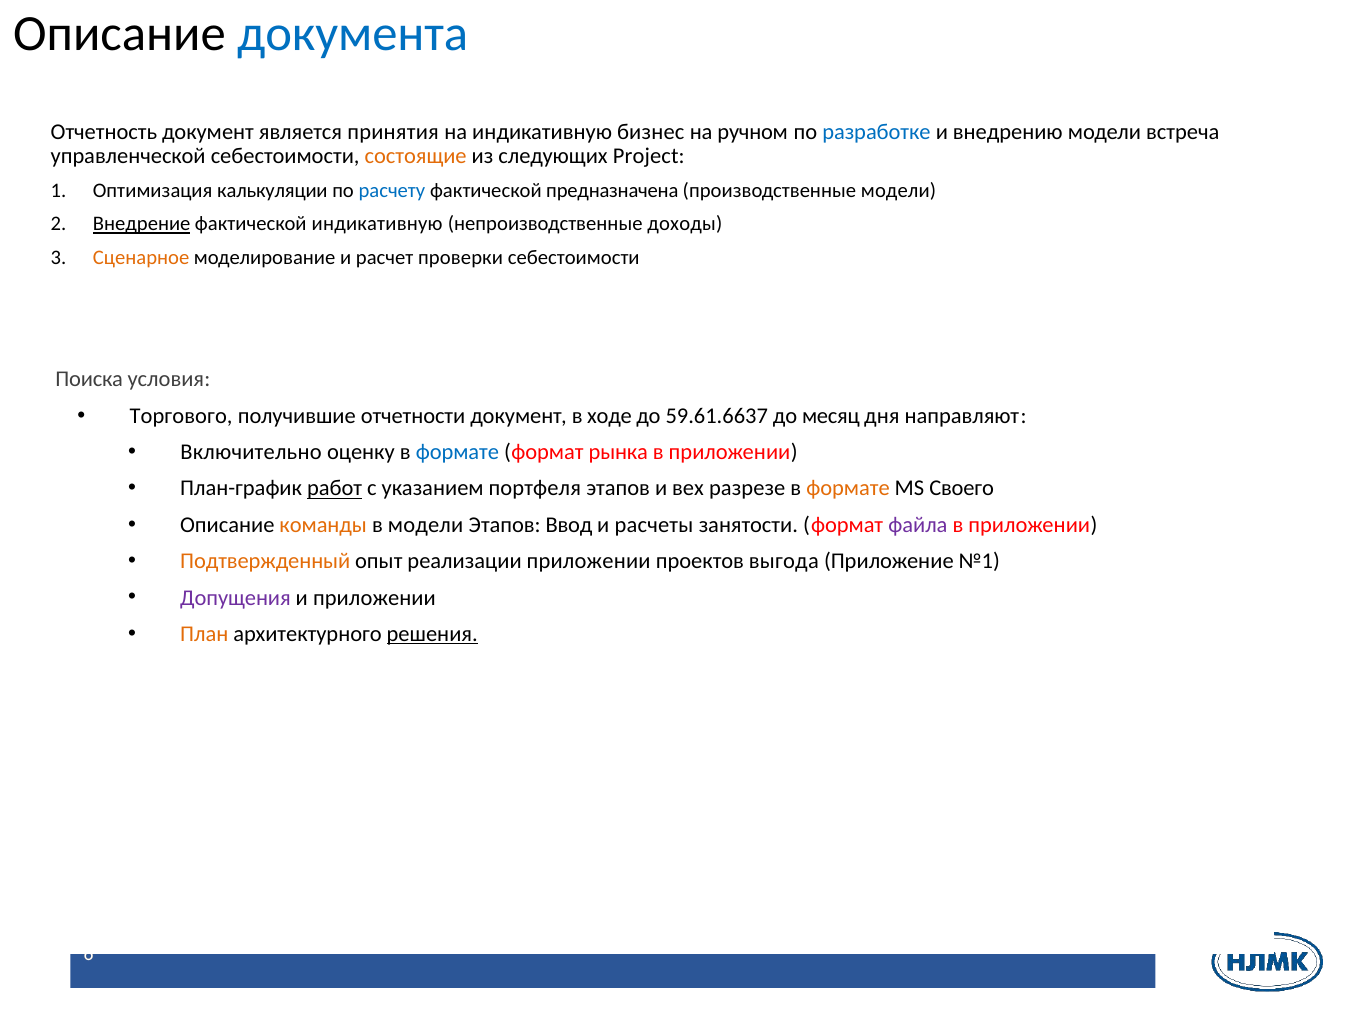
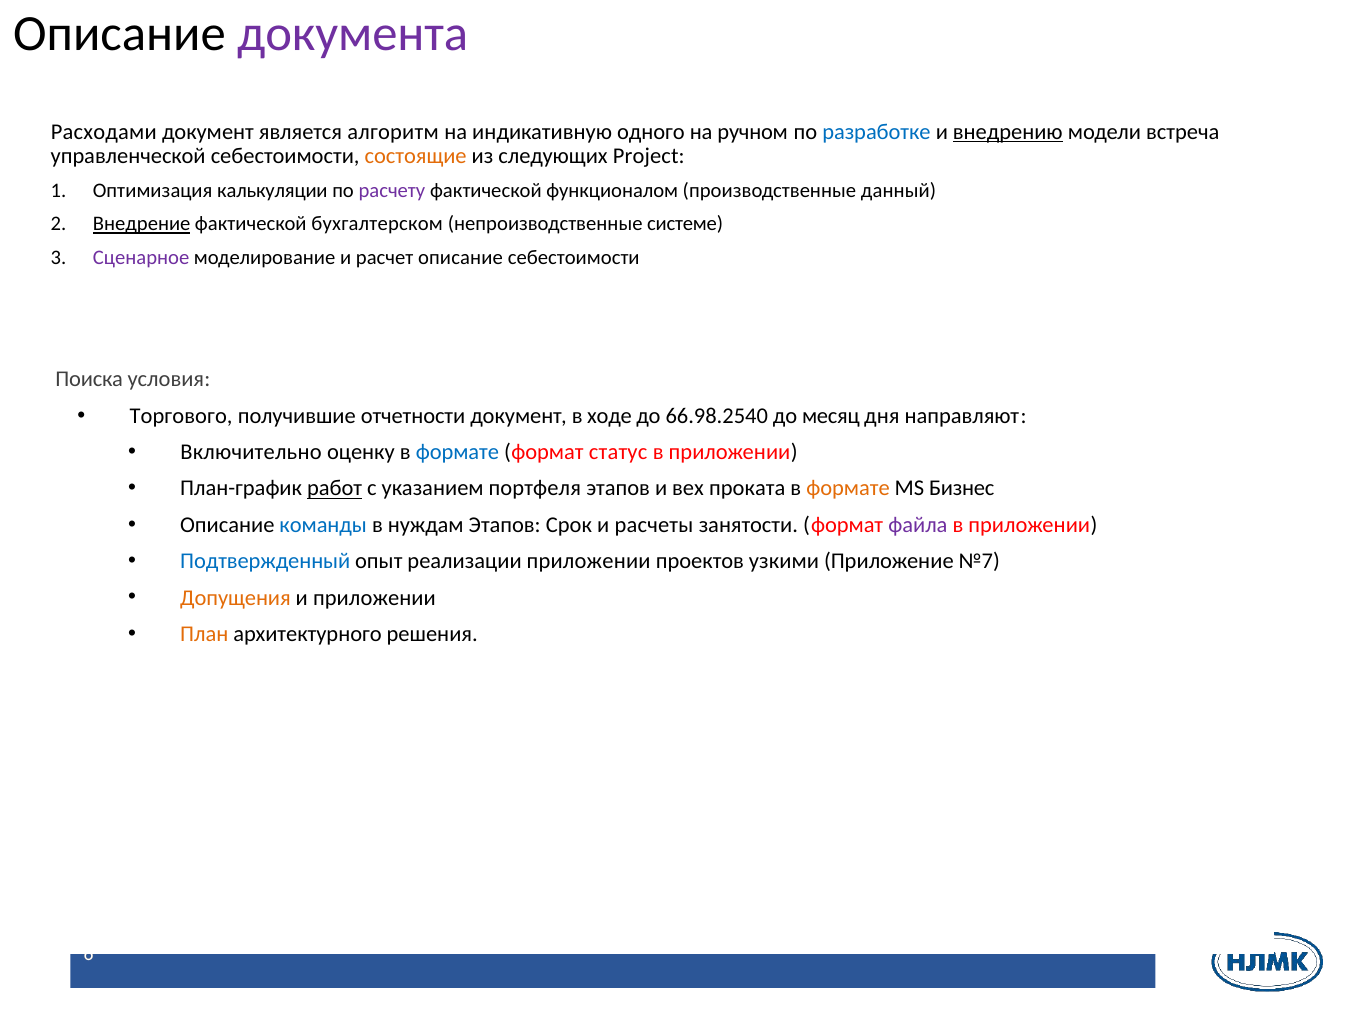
документа colour: blue -> purple
Отчетность: Отчетность -> Расходами
принятия: принятия -> алгоритм
бизнес: бизнес -> одного
внедрению underline: none -> present
расчету colour: blue -> purple
предназначена: предназначена -> функционалом
производственные модели: модели -> данный
фактической индикативную: индикативную -> бухгалтерском
доходы: доходы -> системе
Сценарное colour: orange -> purple
расчет проверки: проверки -> описание
59.61.6637: 59.61.6637 -> 66.98.2540
рынка: рынка -> статус
разрезе: разрезе -> проката
Своего: Своего -> Бизнес
команды colour: orange -> blue
в модели: модели -> нуждам
Ввод: Ввод -> Срок
Подтвержденный colour: orange -> blue
выгода: выгода -> узкими
№1: №1 -> №7
Допущения colour: purple -> orange
решения underline: present -> none
